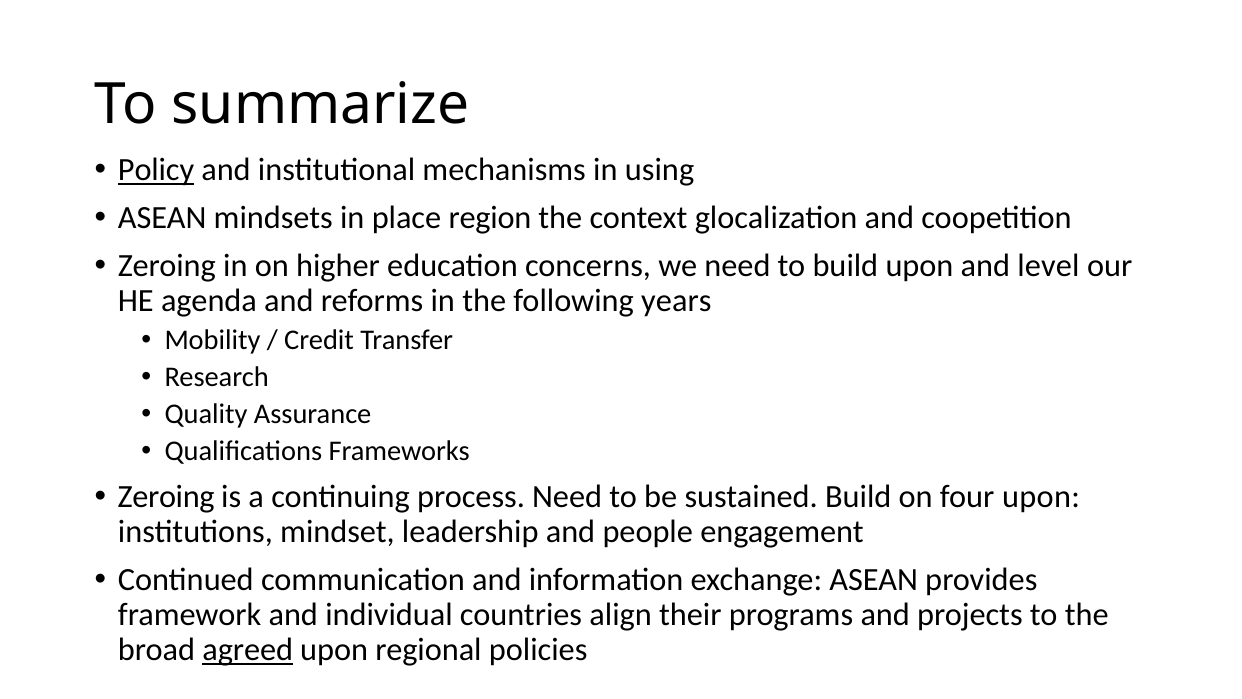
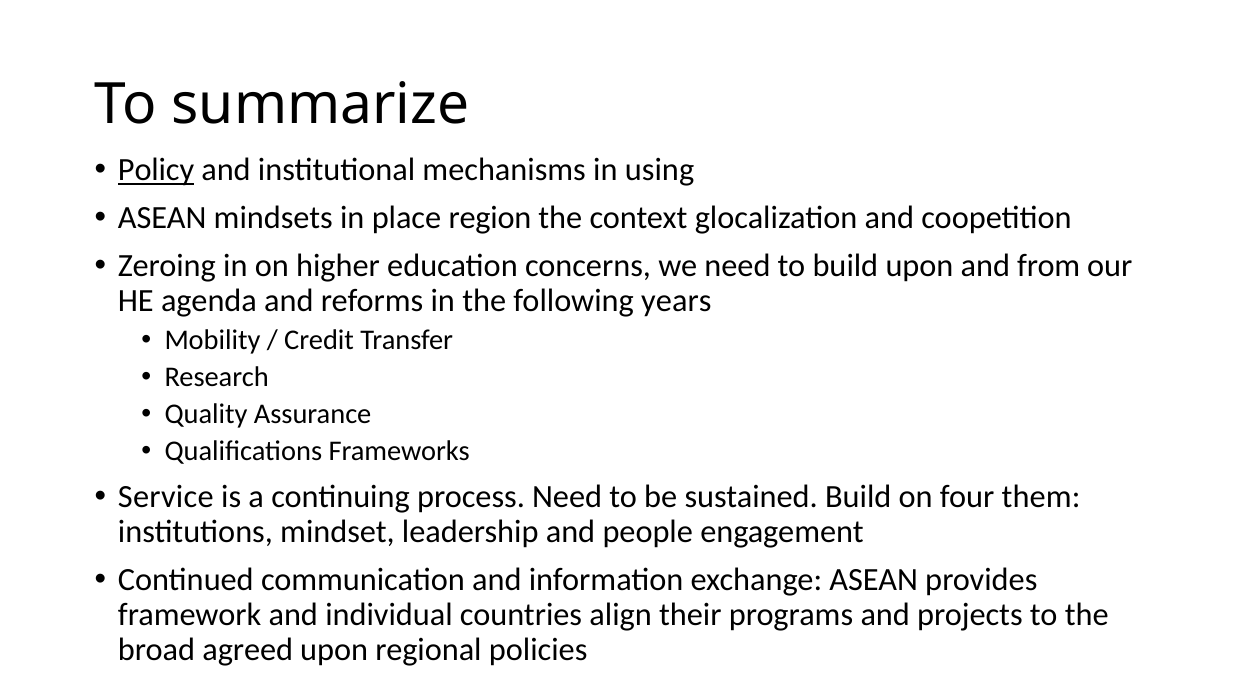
level: level -> from
Zeroing at (166, 497): Zeroing -> Service
four upon: upon -> them
agreed underline: present -> none
